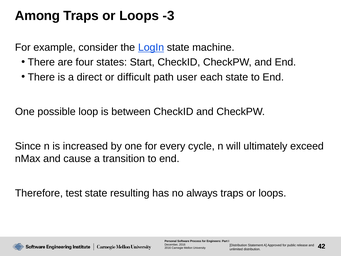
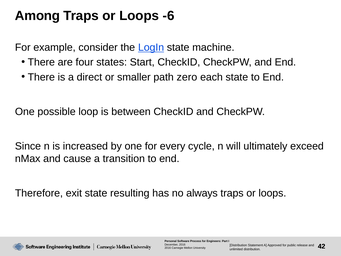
-3: -3 -> -6
difficult: difficult -> smaller
user: user -> zero
test: test -> exit
